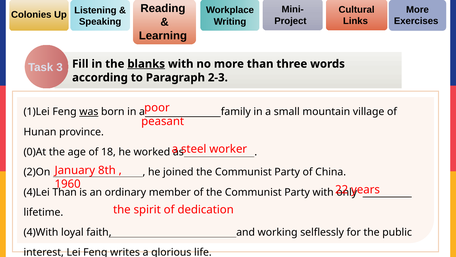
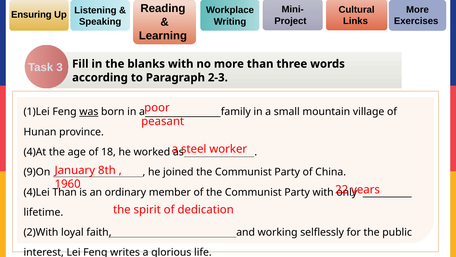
Colonies: Colonies -> Ensuring
blanks underline: present -> none
0)At: 0)At -> 4)At
2)On: 2)On -> 9)On
4)With: 4)With -> 2)With
